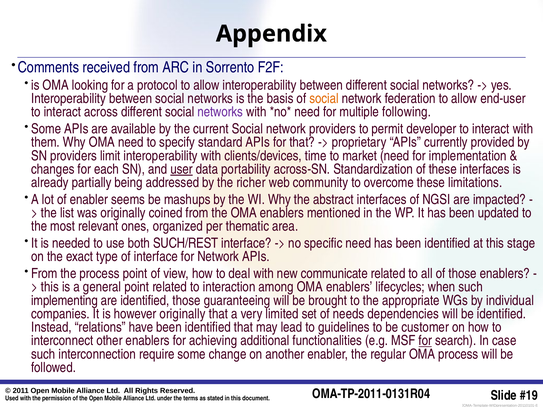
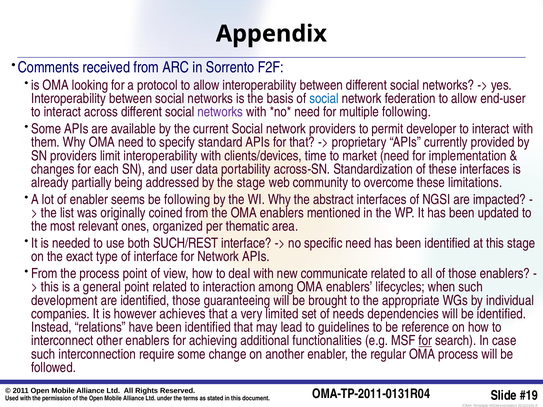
social at (324, 99) colour: orange -> blue
user underline: present -> none
the richer: richer -> stage
be mashups: mashups -> following
implementing: implementing -> development
however originally: originally -> achieves
customer: customer -> reference
